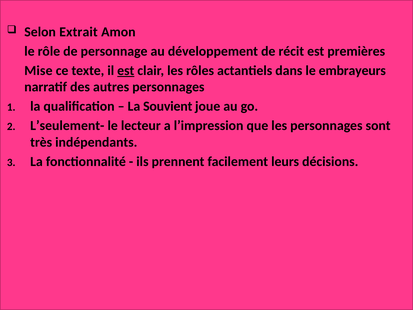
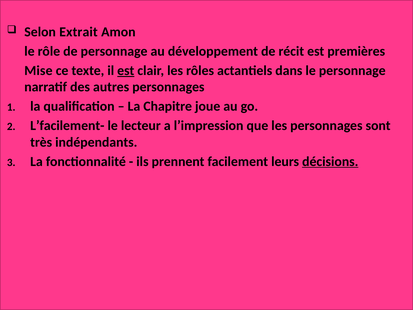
le embrayeurs: embrayeurs -> personnage
Souvient: Souvient -> Chapitre
L’seulement-: L’seulement- -> L’facilement-
décisions underline: none -> present
